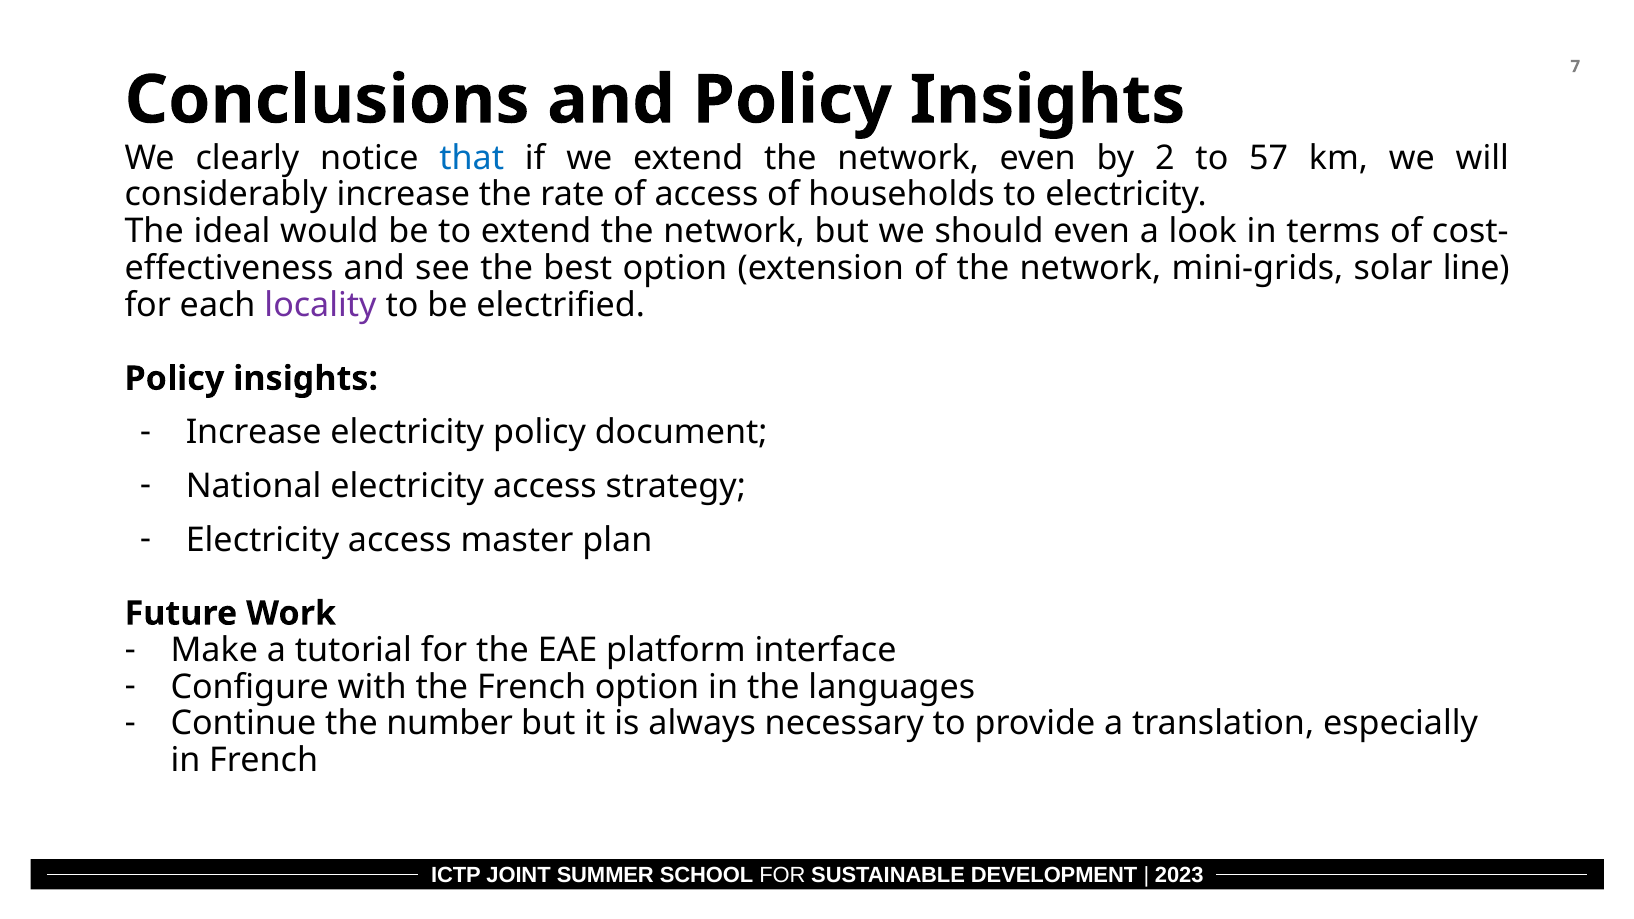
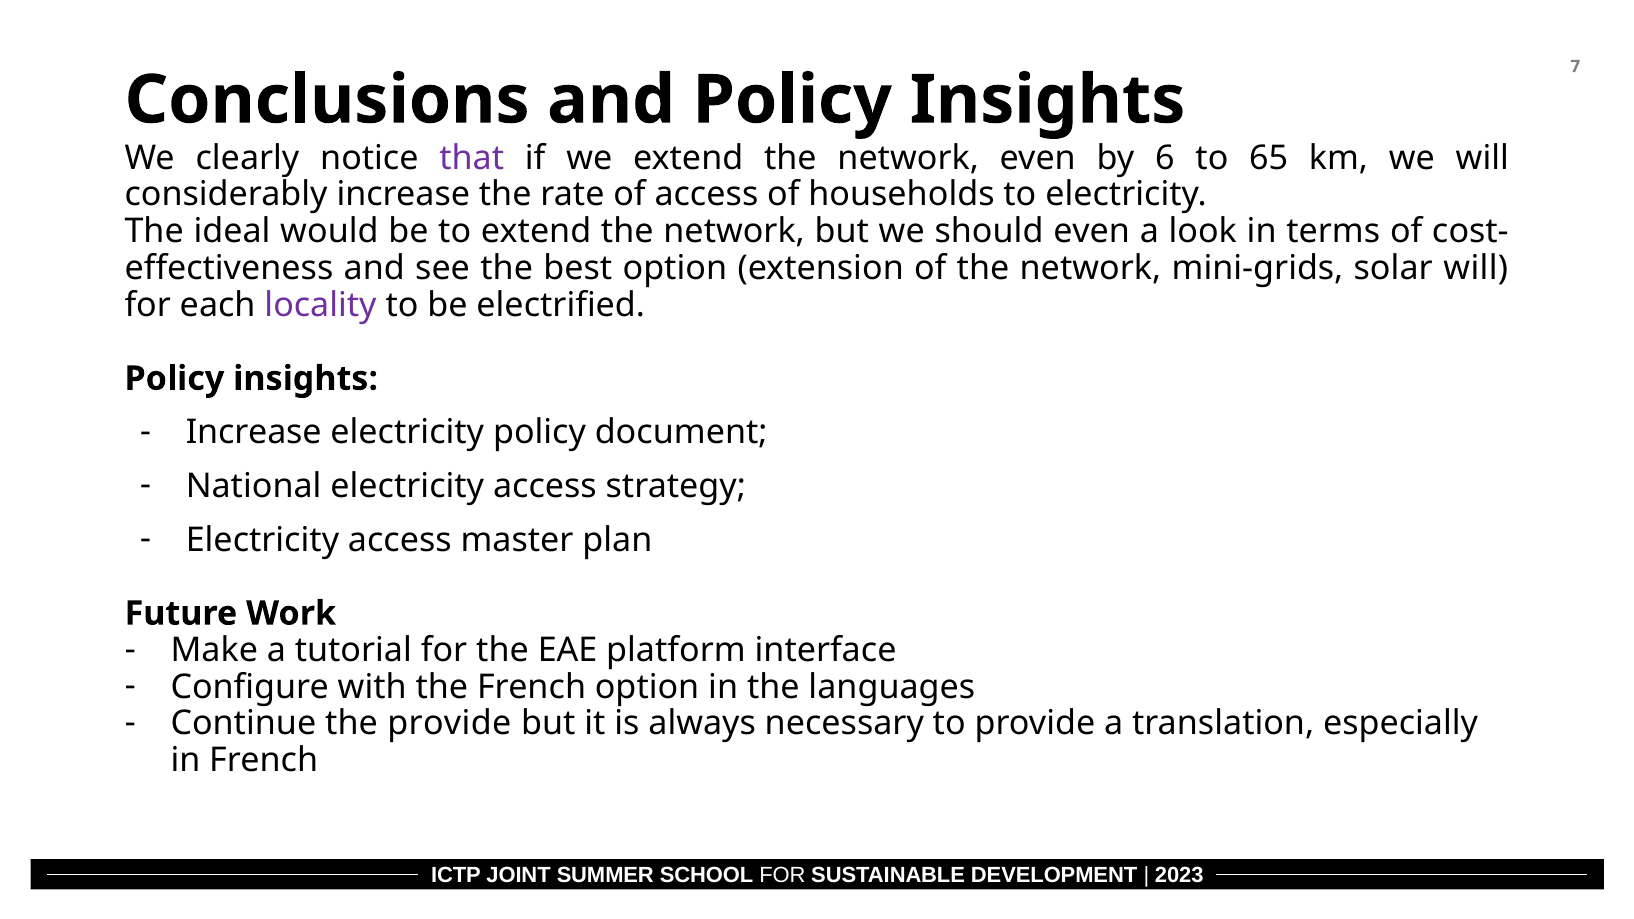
that colour: blue -> purple
2: 2 -> 6
57: 57 -> 65
solar line: line -> will
the number: number -> provide
